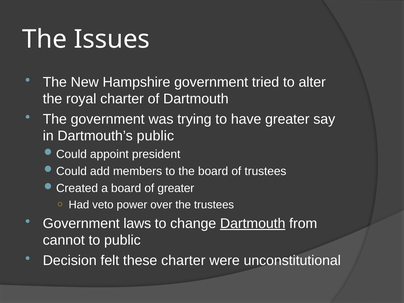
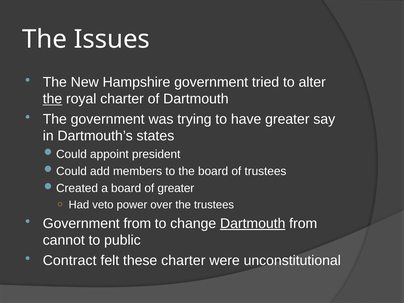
the at (52, 99) underline: none -> present
Dartmouth’s public: public -> states
Government laws: laws -> from
Decision: Decision -> Contract
